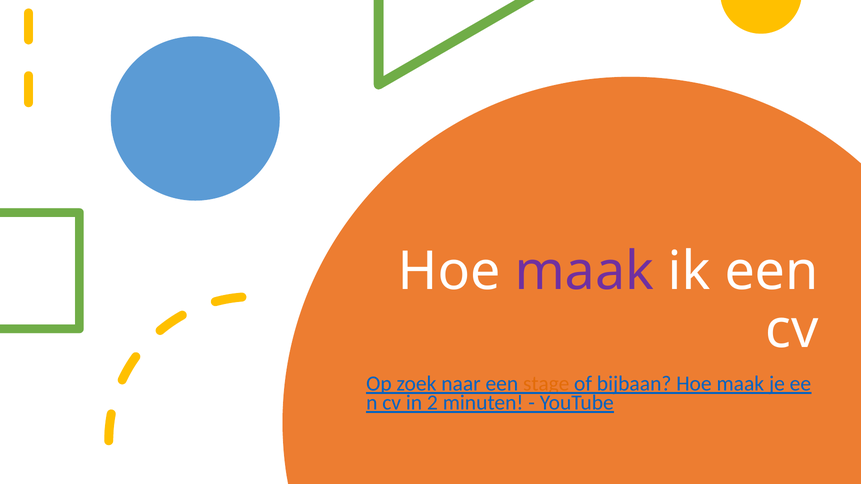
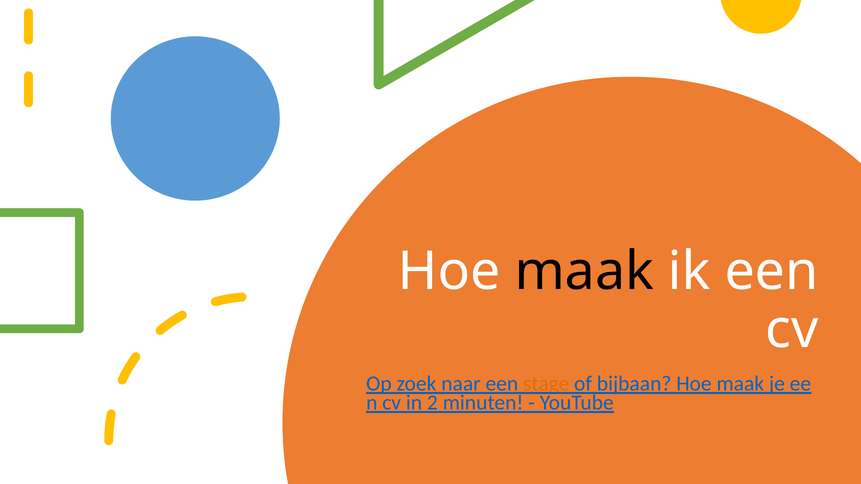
maak at (584, 272) colour: purple -> black
